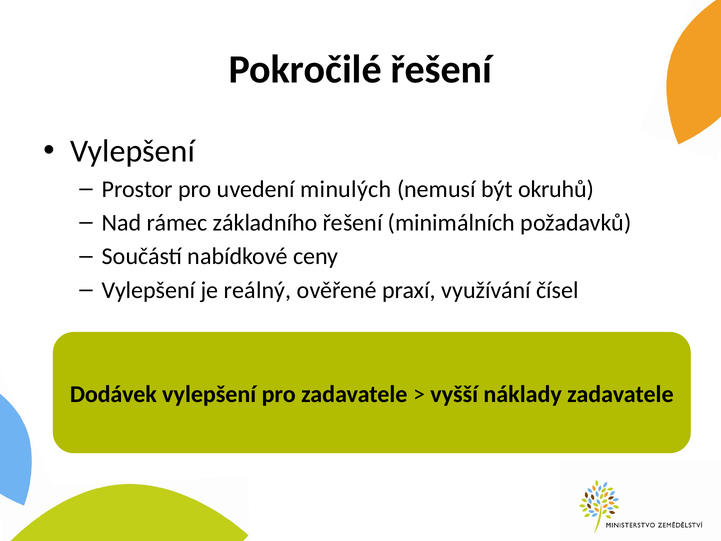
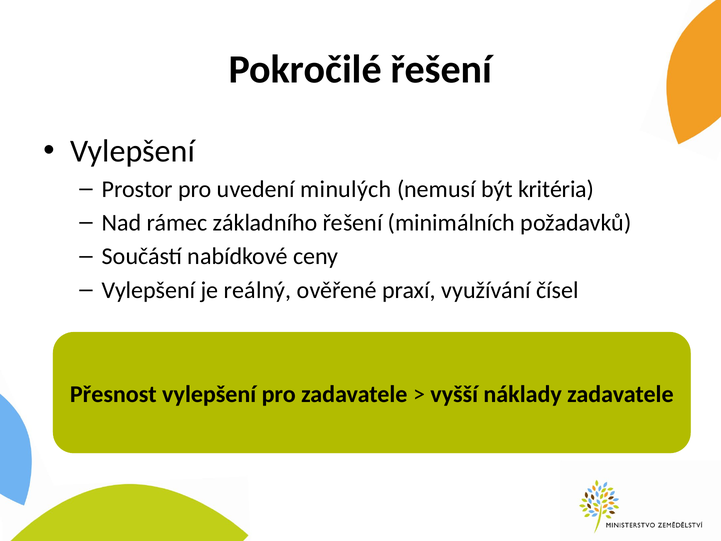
okruhů: okruhů -> kritéria
Dodávek: Dodávek -> Přesnost
